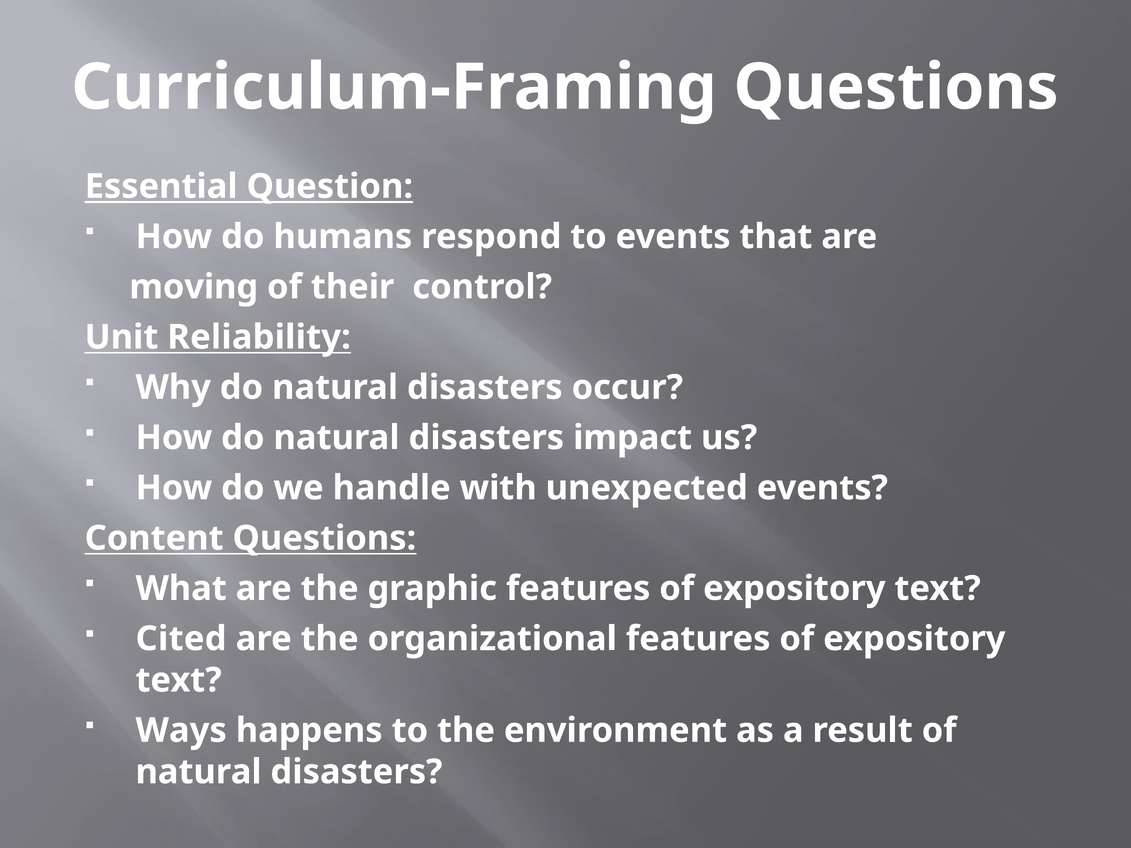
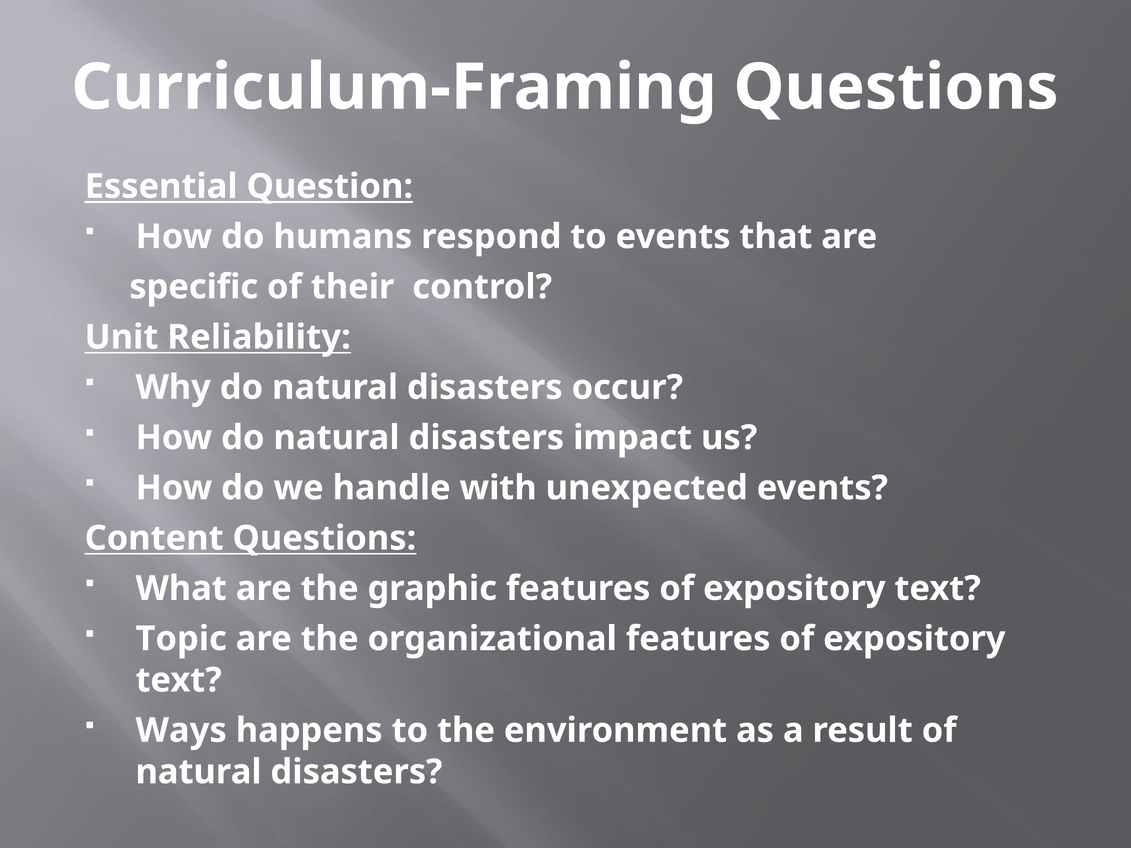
moving: moving -> specific
Cited: Cited -> Topic
